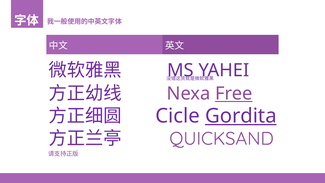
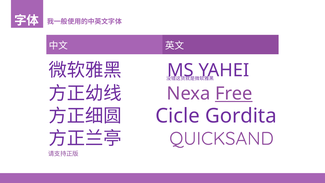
Gordita underline: present -> none
